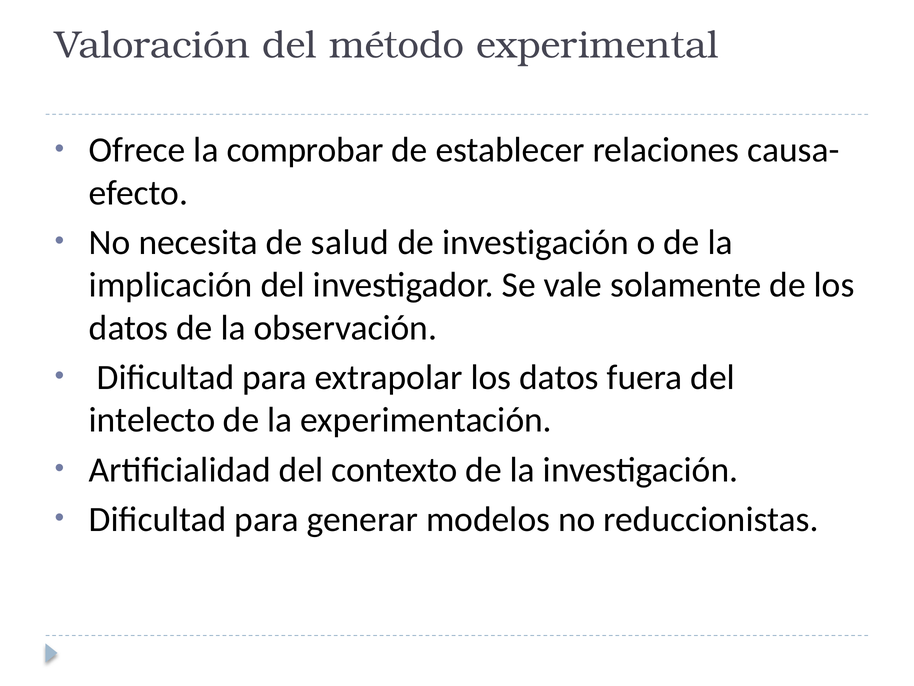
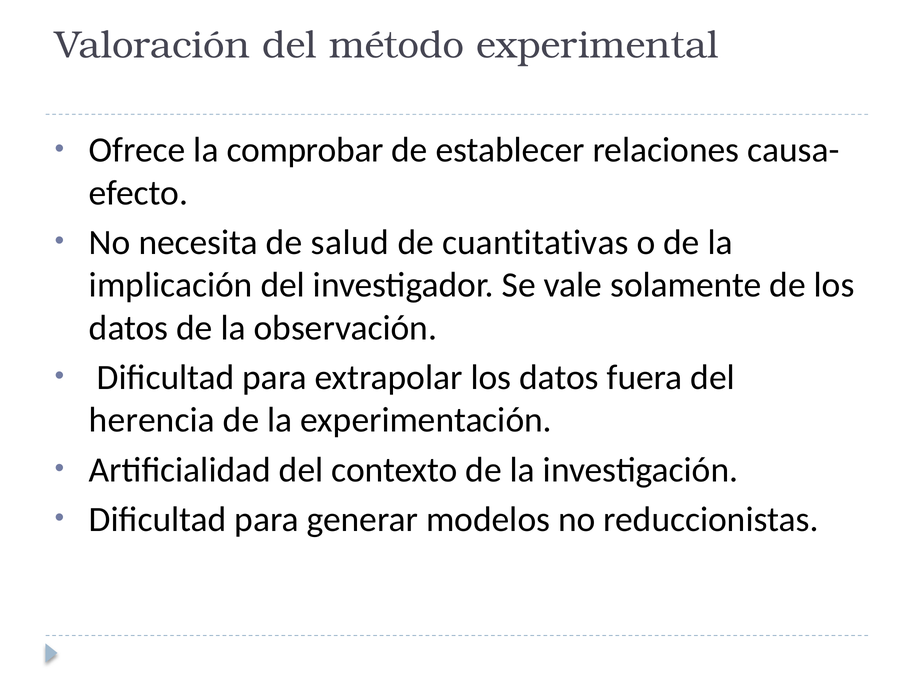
de investigación: investigación -> cuantitativas
intelecto: intelecto -> herencia
